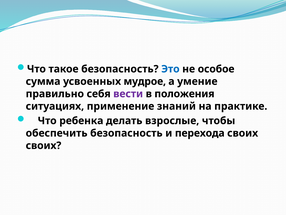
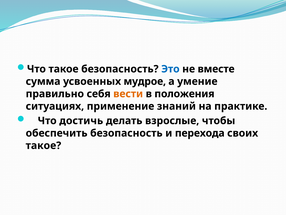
особое: особое -> вместе
вести colour: purple -> orange
ребенка: ребенка -> достичь
своих at (43, 145): своих -> такое
